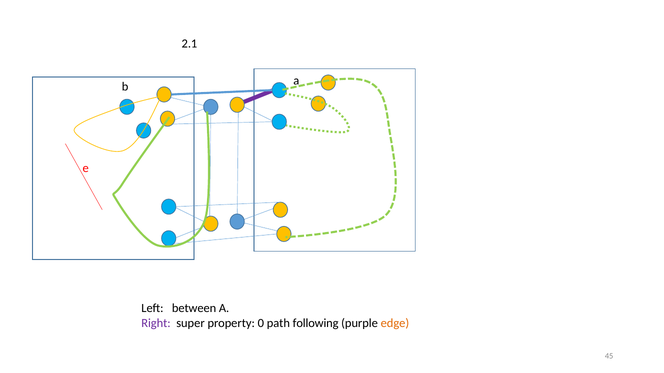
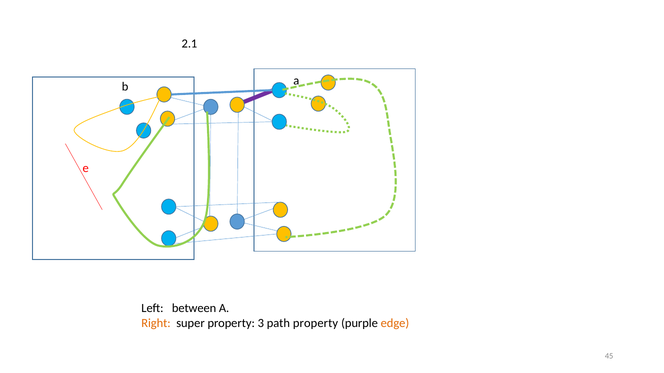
Right colour: purple -> orange
0: 0 -> 3
path following: following -> property
